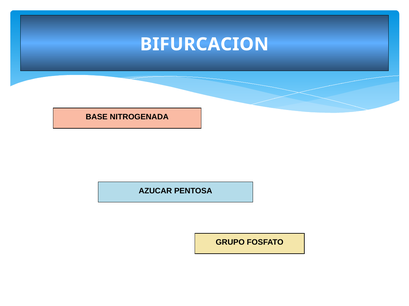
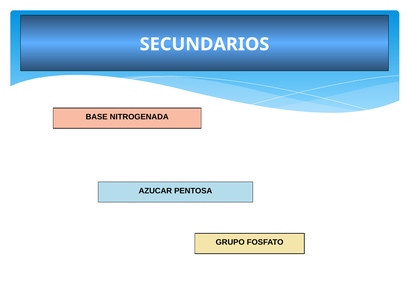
BIFURCACION: BIFURCACION -> SECUNDARIOS
